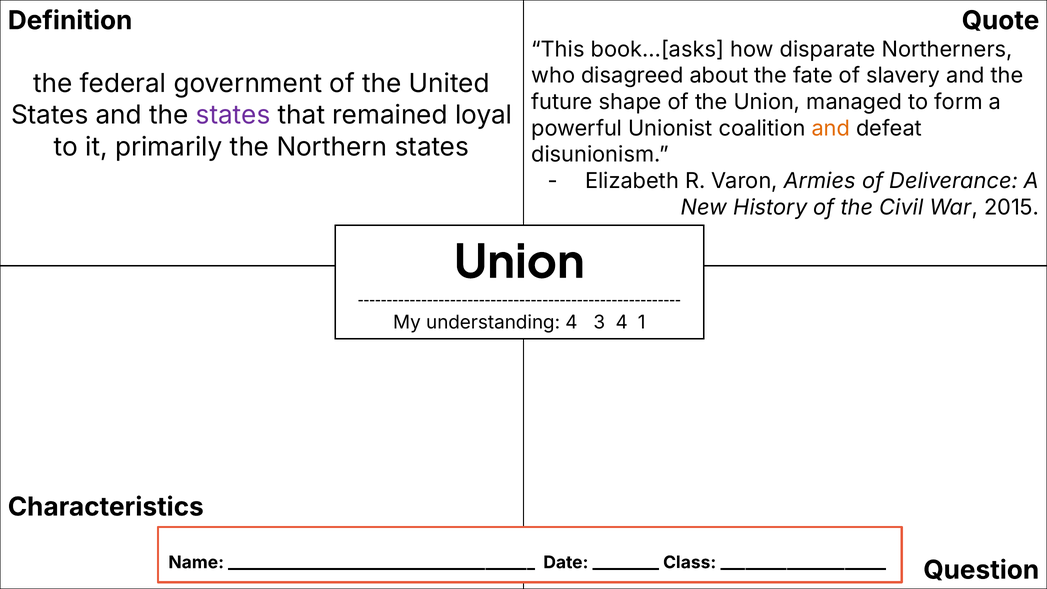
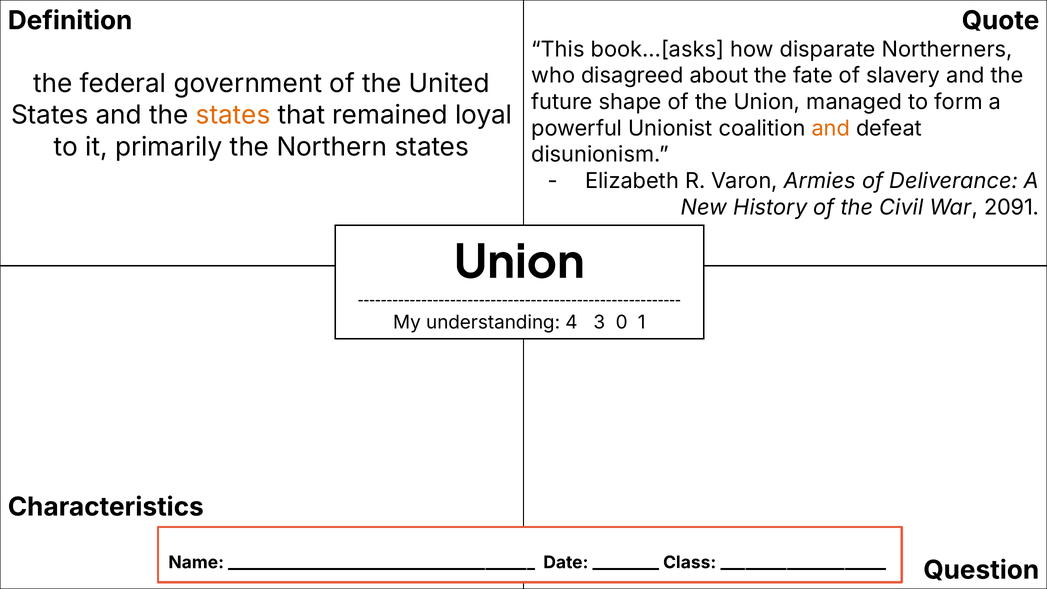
states at (233, 115) colour: purple -> orange
2015: 2015 -> 2091
3 4: 4 -> 0
